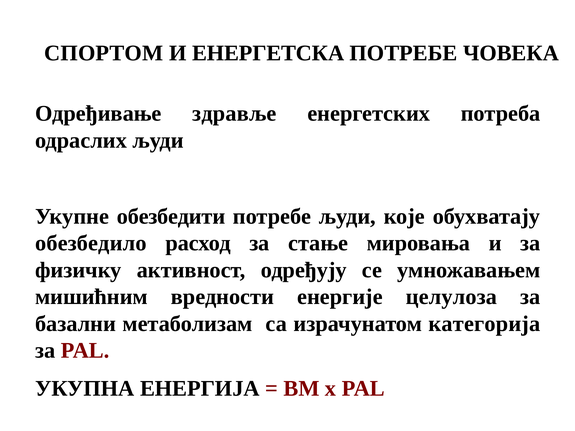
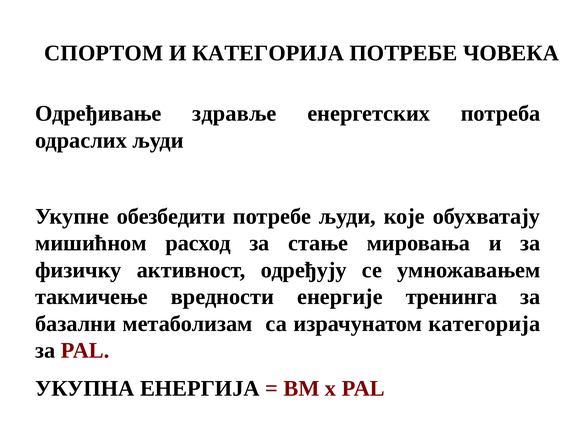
И ЕНЕРГЕТСКА: ЕНЕРГЕТСКА -> КАТЕГОРИЈА
обезбедило: обезбедило -> мишићном
мишићним: мишићним -> такмичење
целулоза: целулоза -> тренинга
